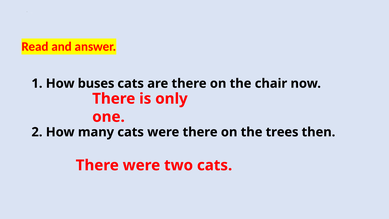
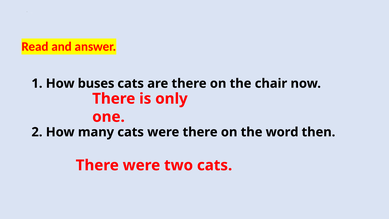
trees: trees -> word
